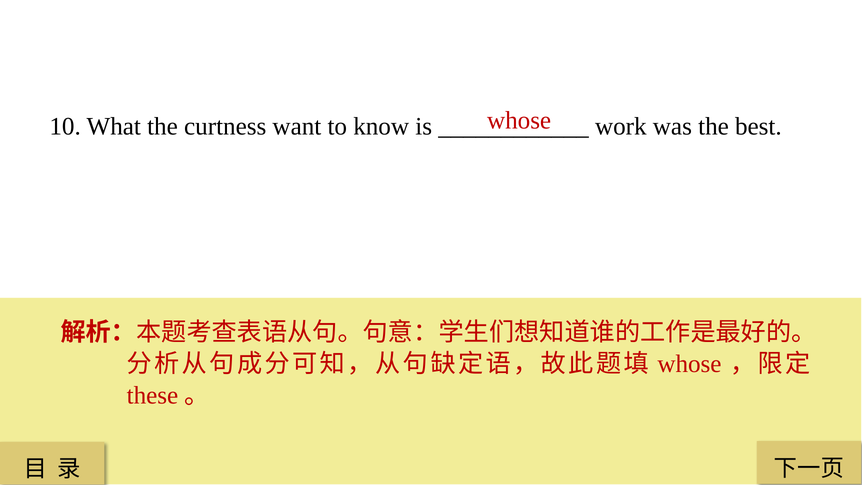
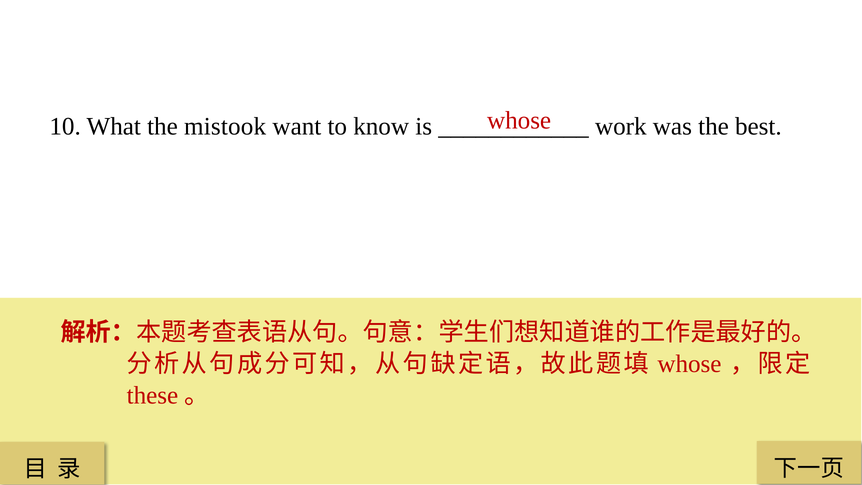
curtness: curtness -> mistook
